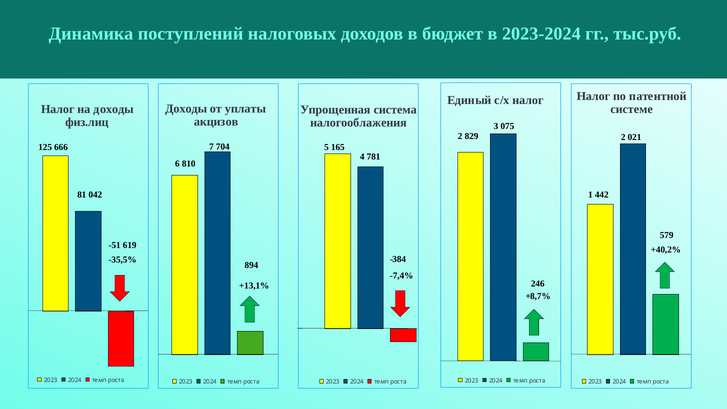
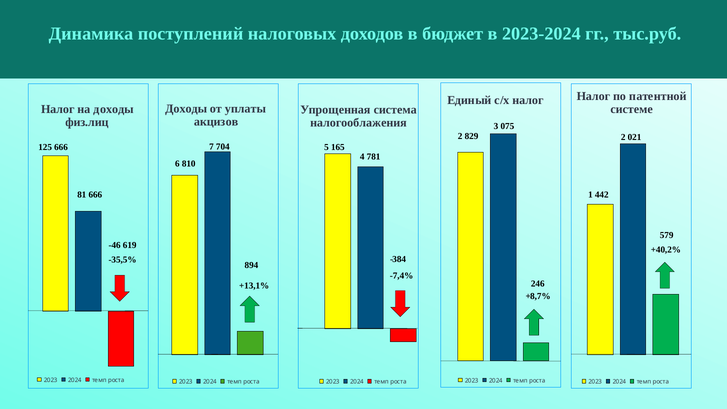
81 042: 042 -> 666
-51: -51 -> -46
